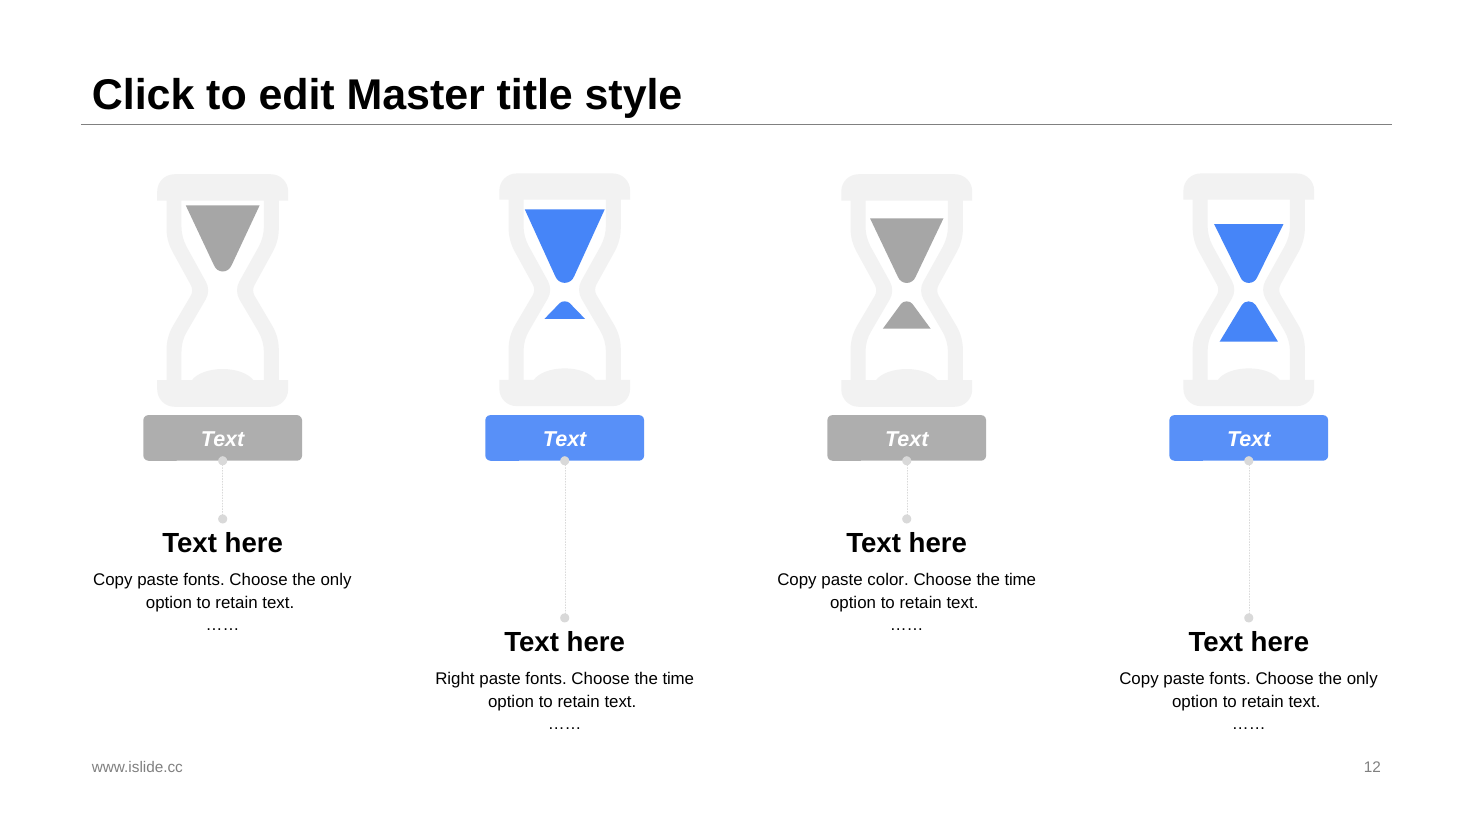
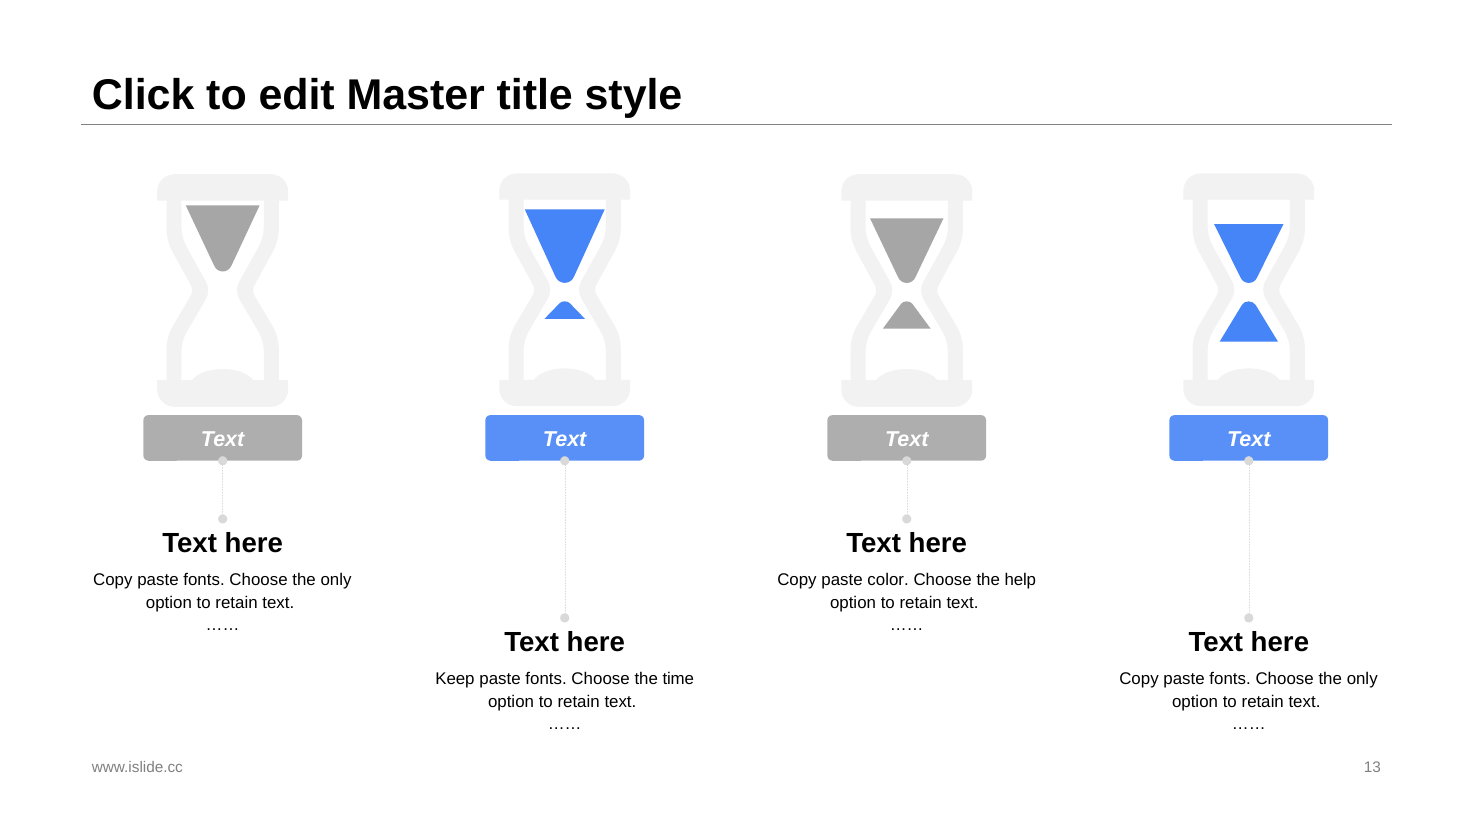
time at (1020, 580): time -> help
Right: Right -> Keep
12: 12 -> 13
